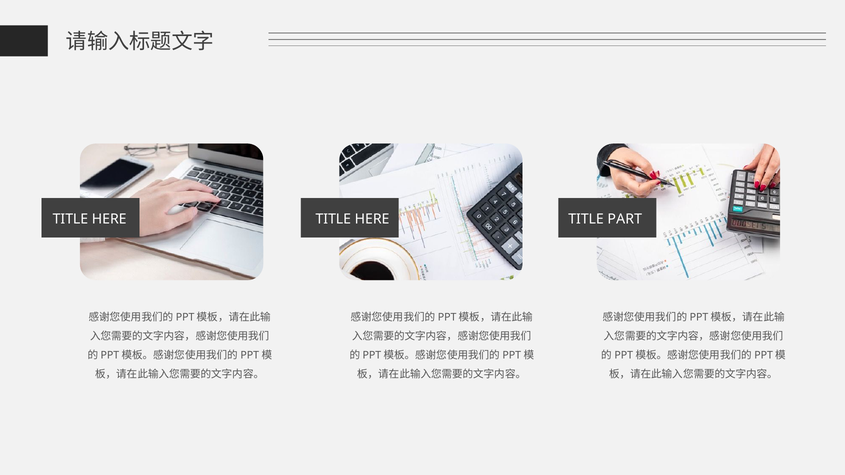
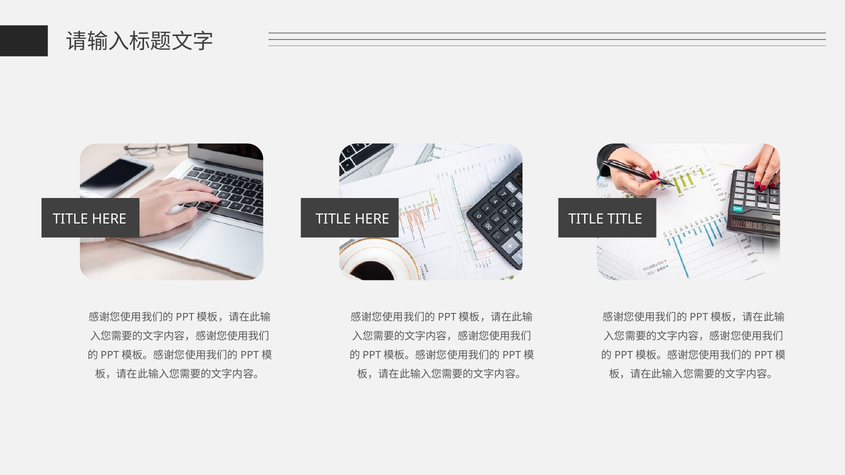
TITLE PART: PART -> TITLE
